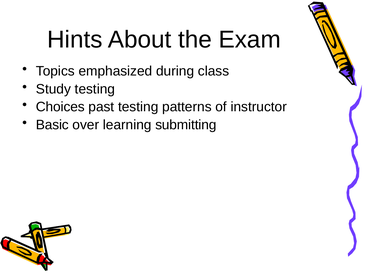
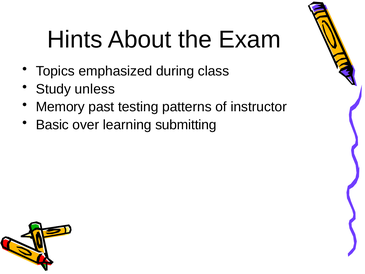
Study testing: testing -> unless
Choices: Choices -> Memory
